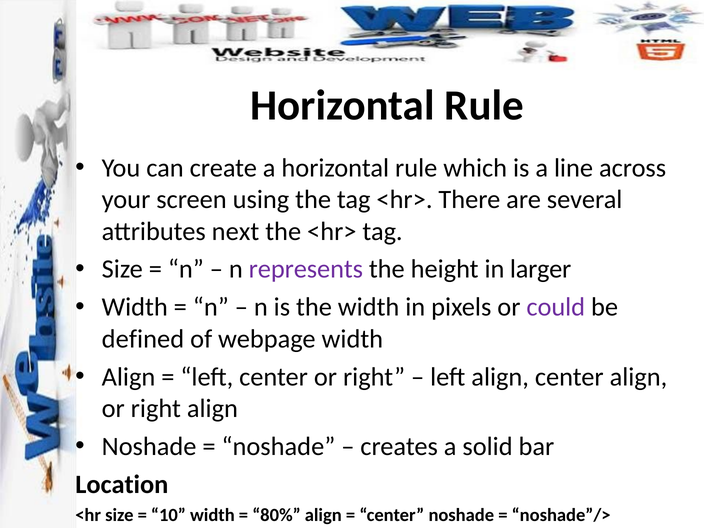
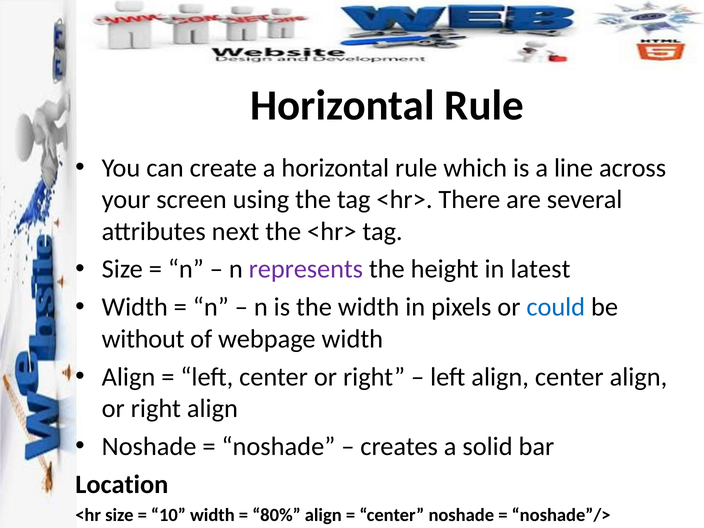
larger: larger -> latest
could colour: purple -> blue
defined: defined -> without
